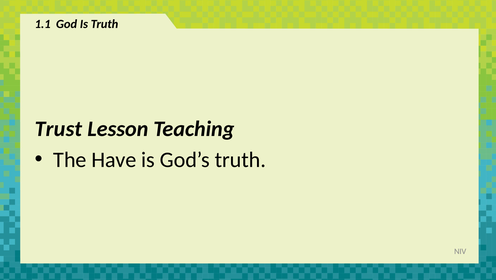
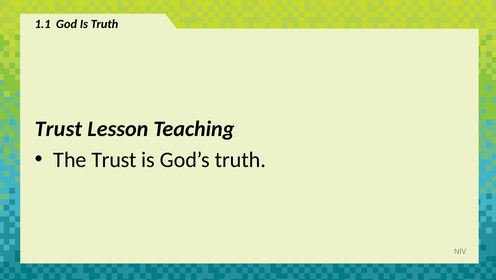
The Have: Have -> Trust
